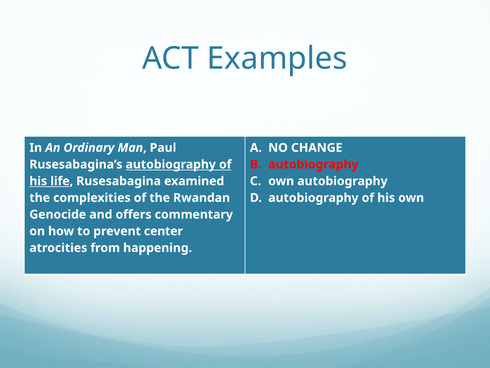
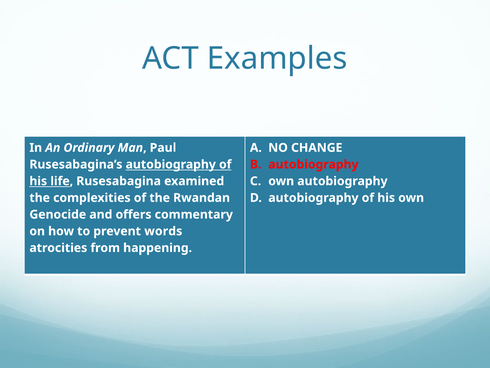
center: center -> words
